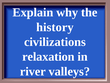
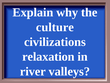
history: history -> culture
